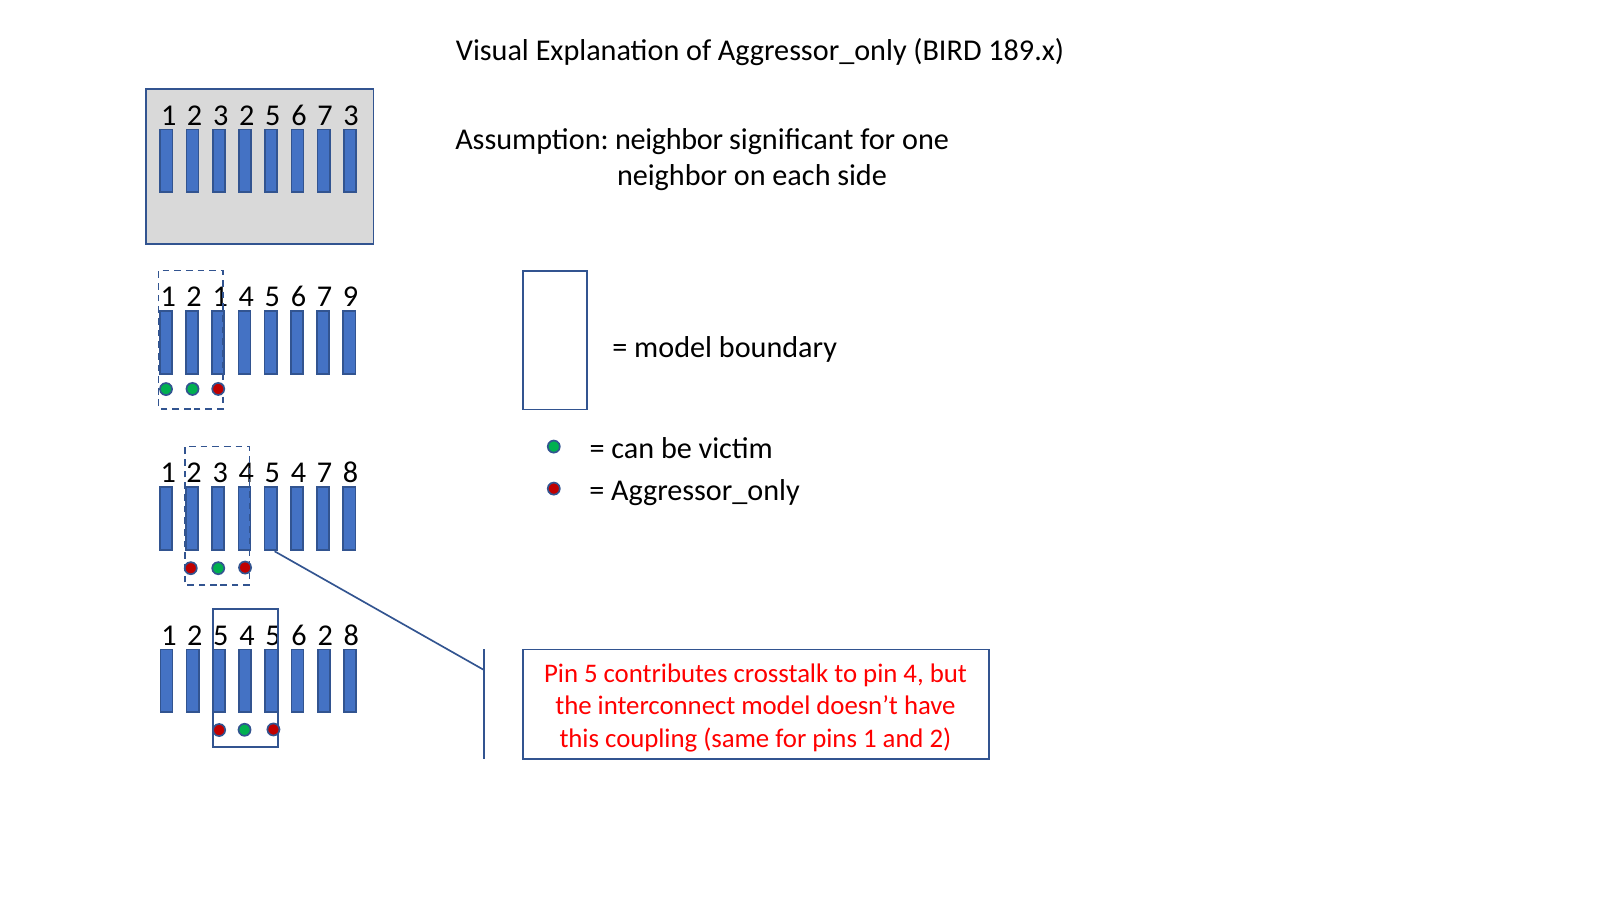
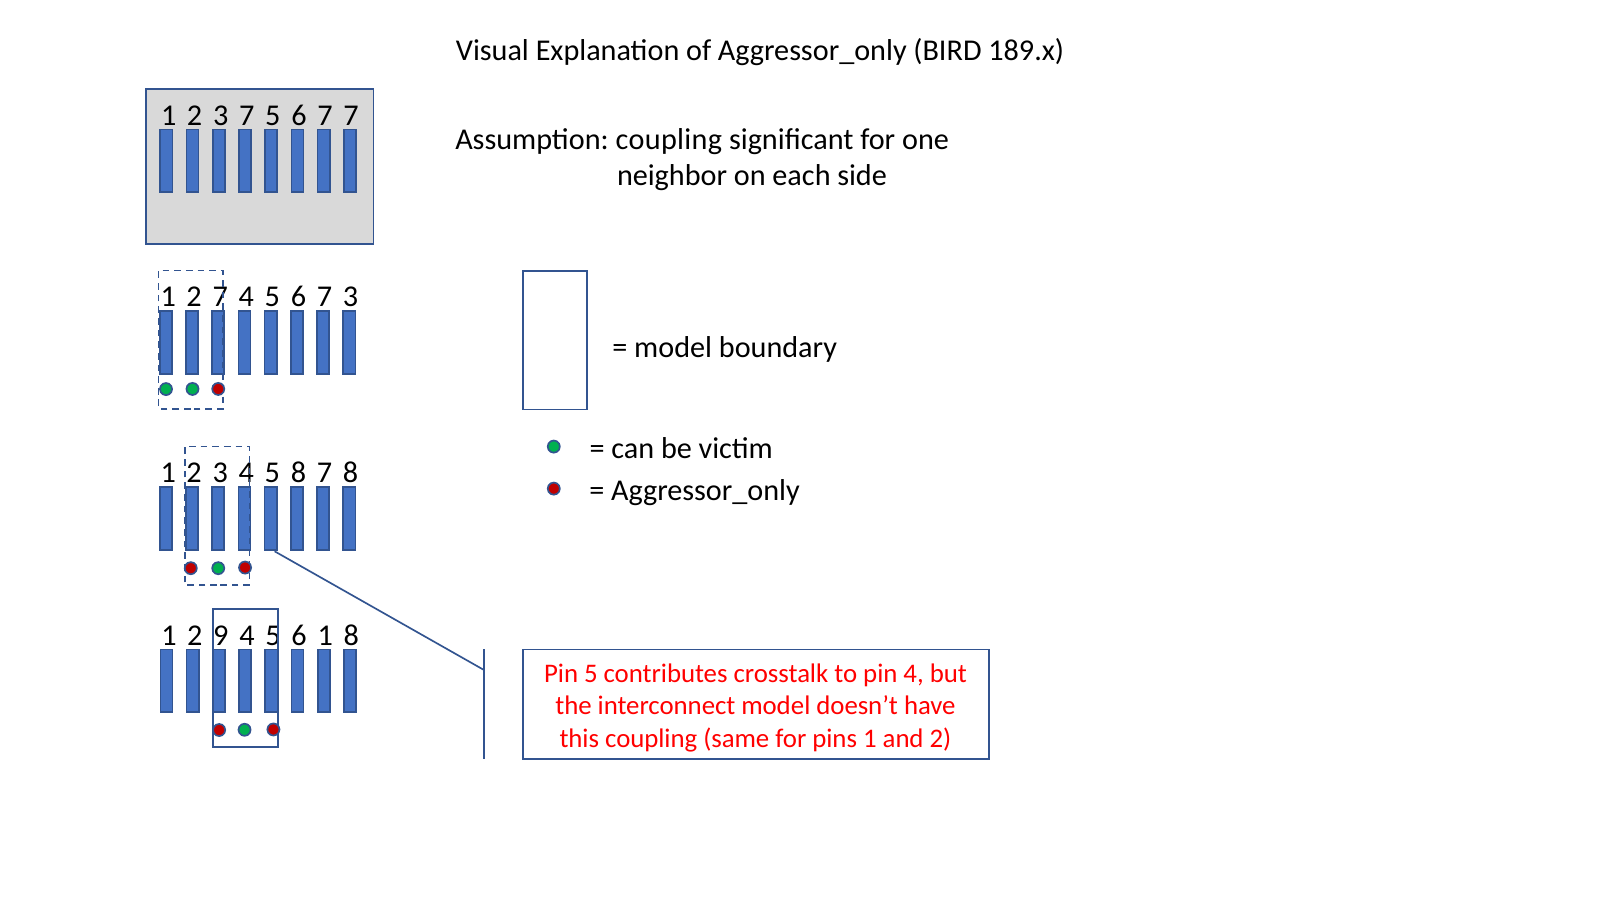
3 2: 2 -> 7
7 3: 3 -> 7
Assumption neighbor: neighbor -> coupling
2 1: 1 -> 7
7 9: 9 -> 3
4 5 4: 4 -> 8
1 2 5: 5 -> 9
6 2: 2 -> 1
